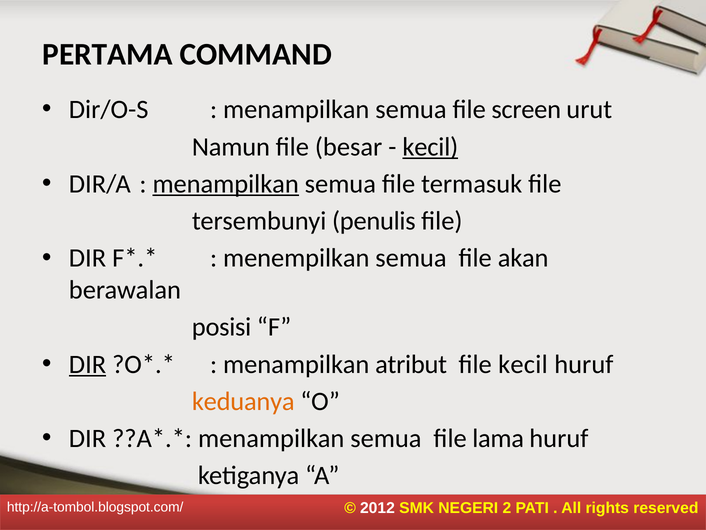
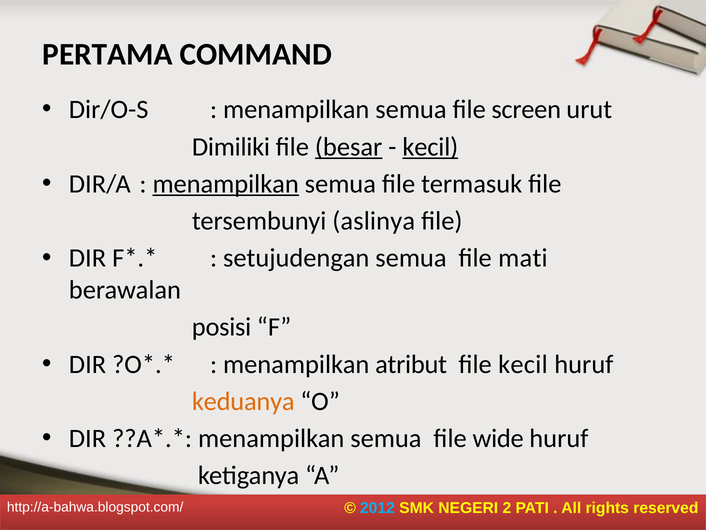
Namun: Namun -> Dimiliki
besar underline: none -> present
penulis: penulis -> aslinya
menempilkan: menempilkan -> setujudengan
akan: akan -> mati
DIR at (87, 364) underline: present -> none
lama: lama -> wide
http://a-tombol.blogspot.com/: http://a-tombol.blogspot.com/ -> http://a-bahwa.blogspot.com/
2012 colour: white -> light blue
